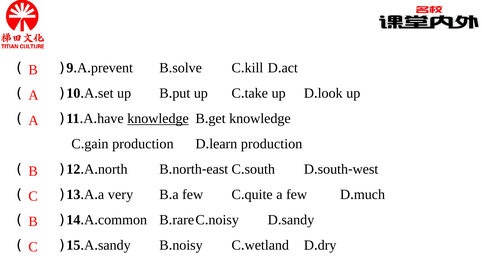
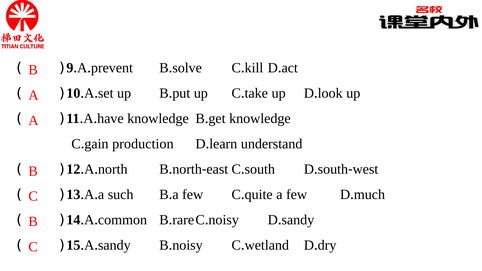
knowledge at (158, 119) underline: present -> none
production at (272, 144): production -> understand
very: very -> such
